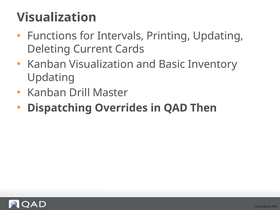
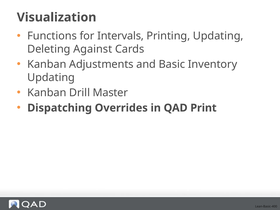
Current: Current -> Against
Kanban Visualization: Visualization -> Adjustments
Then: Then -> Print
